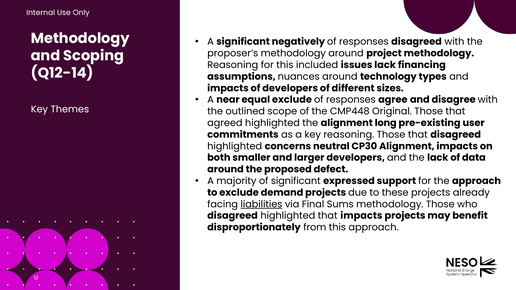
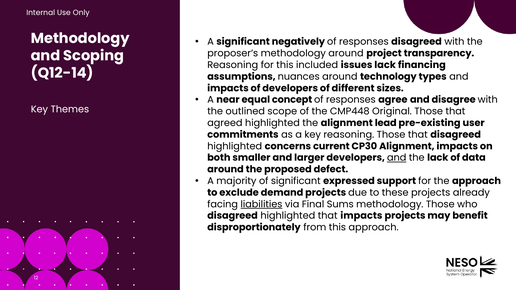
project methodology: methodology -> transparency
equal exclude: exclude -> concept
long: long -> lead
neutral: neutral -> current
and at (397, 158) underline: none -> present
